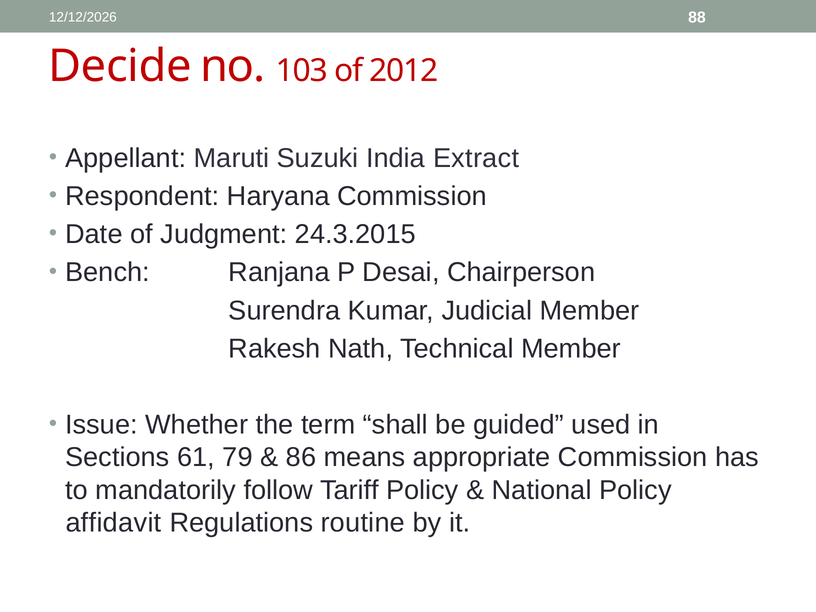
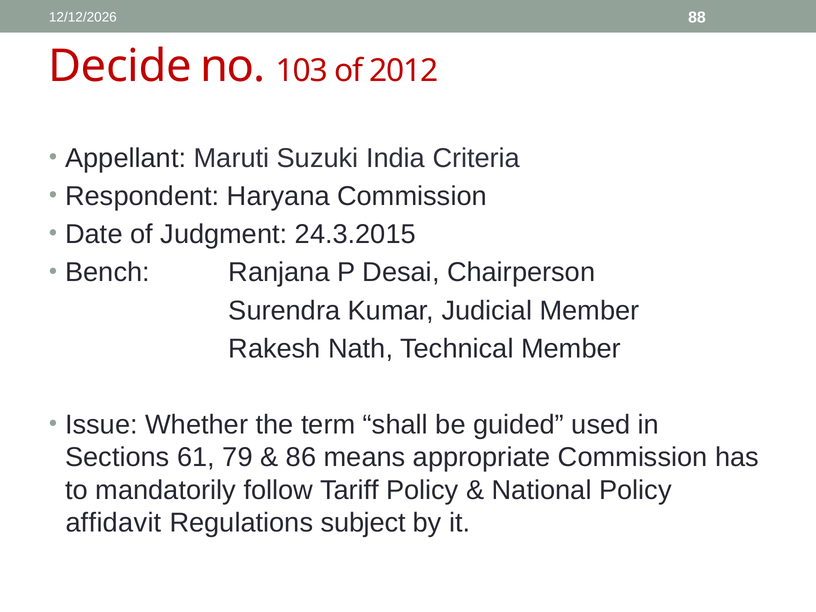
Extract: Extract -> Criteria
routine: routine -> subject
